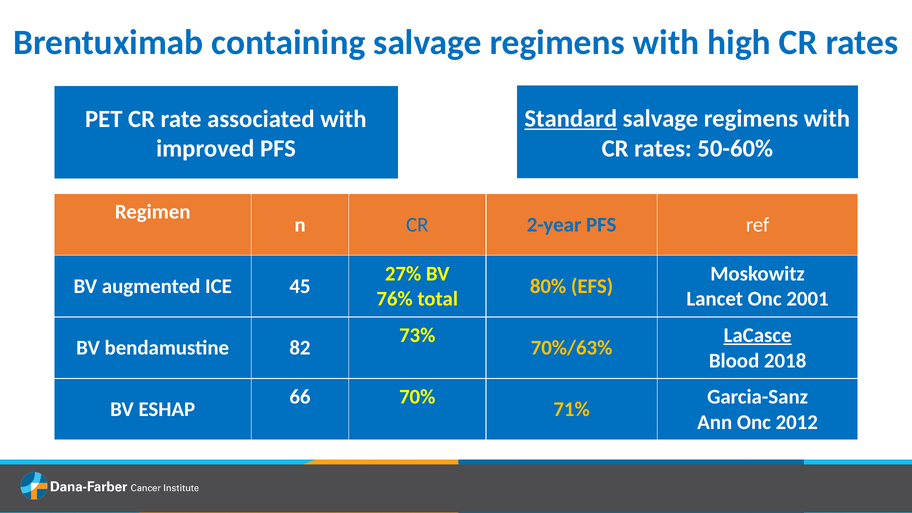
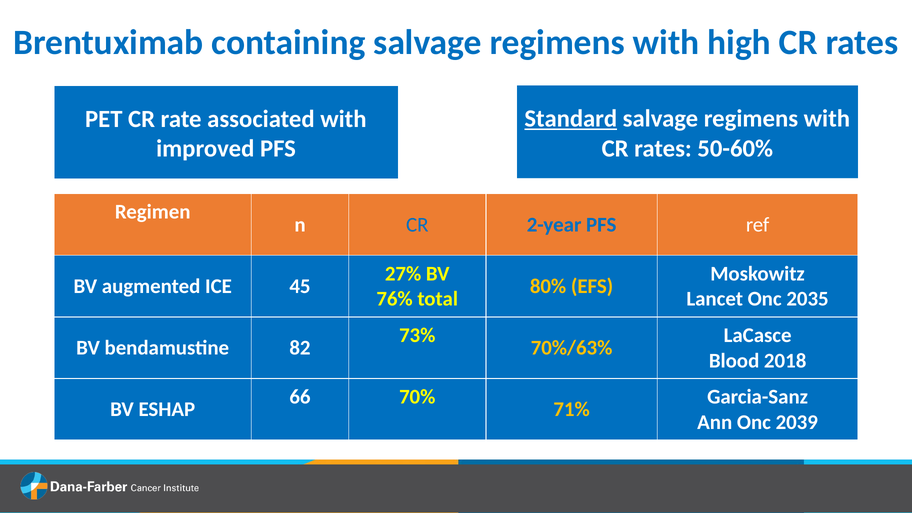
2001: 2001 -> 2035
LaCasce underline: present -> none
2012: 2012 -> 2039
